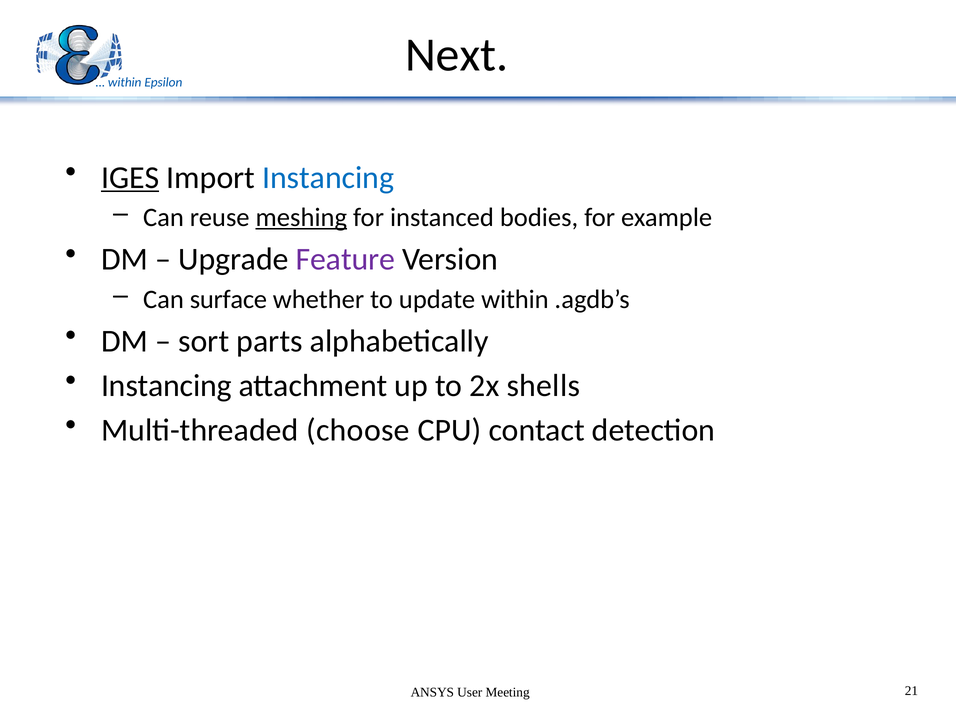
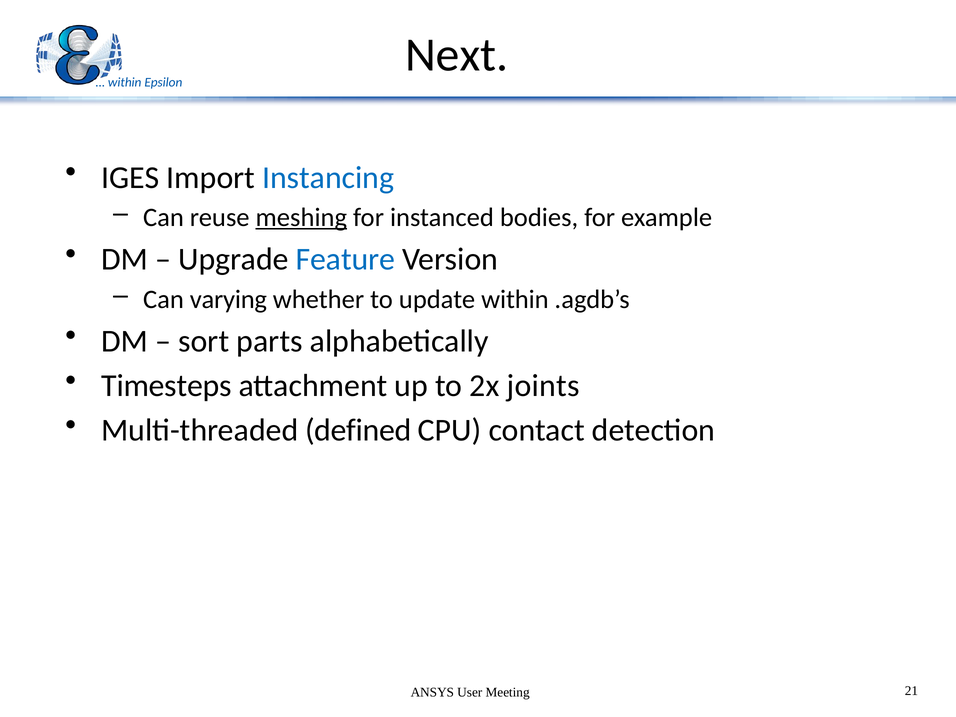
IGES underline: present -> none
Feature colour: purple -> blue
surface: surface -> varying
Instancing at (166, 386): Instancing -> Timesteps
shells: shells -> joints
choose: choose -> defined
